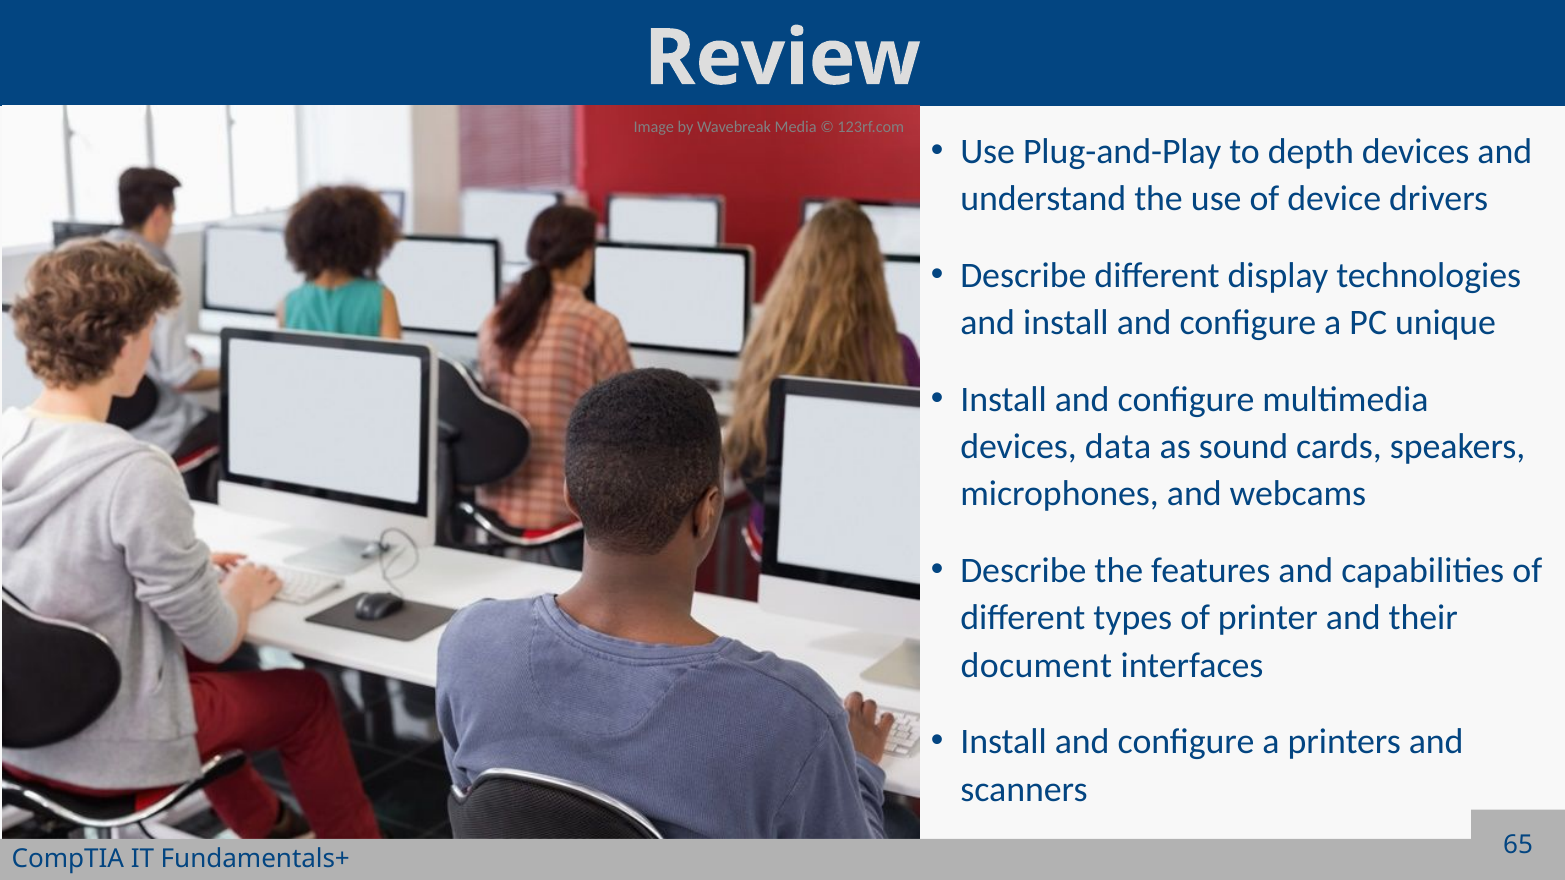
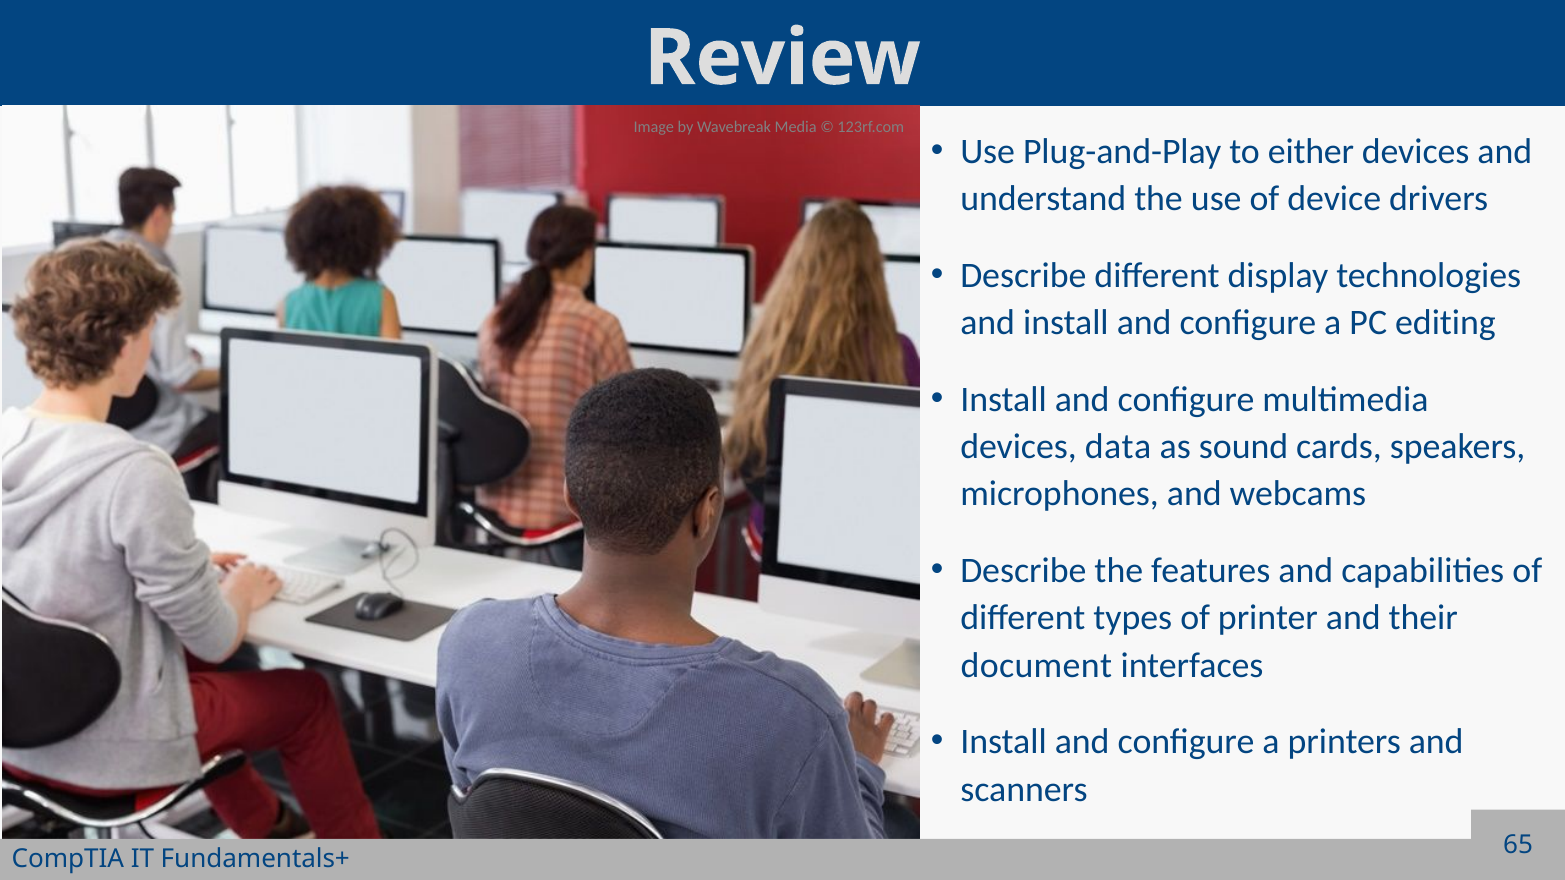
depth: depth -> either
unique: unique -> editing
